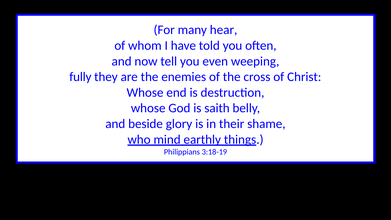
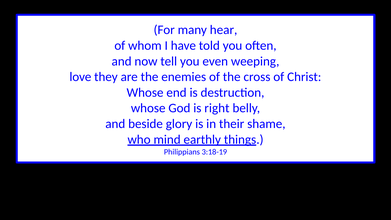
fully: fully -> love
saith: saith -> right
